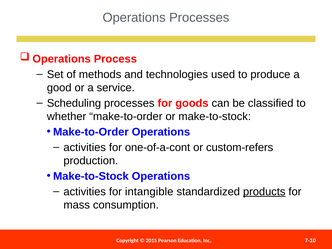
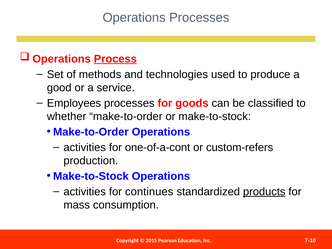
Process underline: none -> present
Scheduling: Scheduling -> Employees
intangible: intangible -> continues
